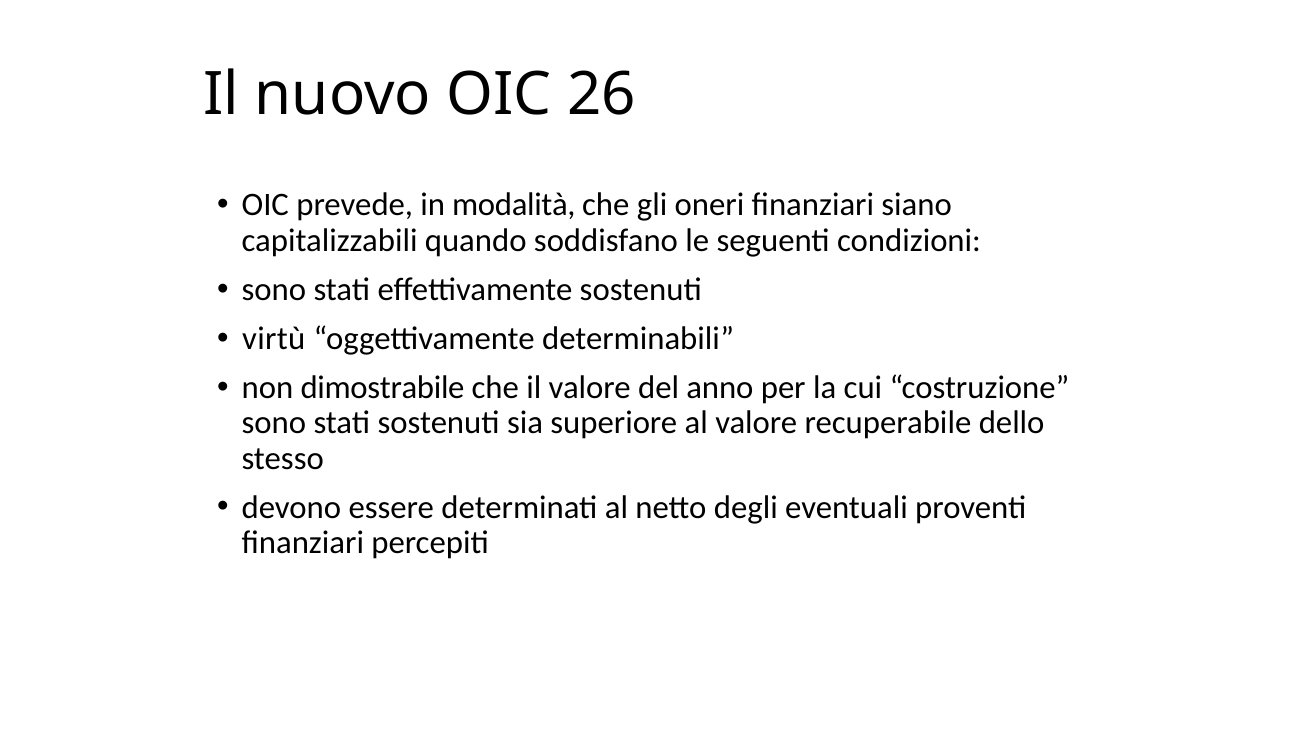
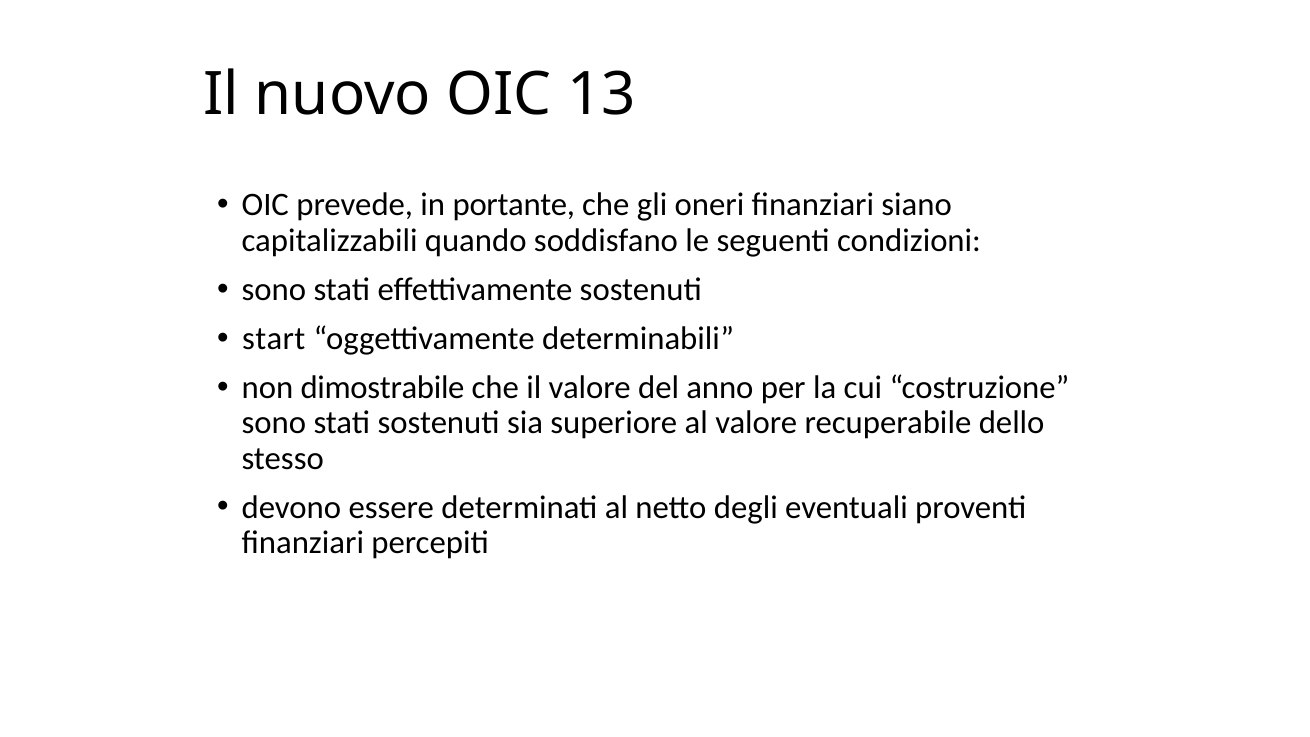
26: 26 -> 13
modalità: modalità -> portante
virtù: virtù -> start
